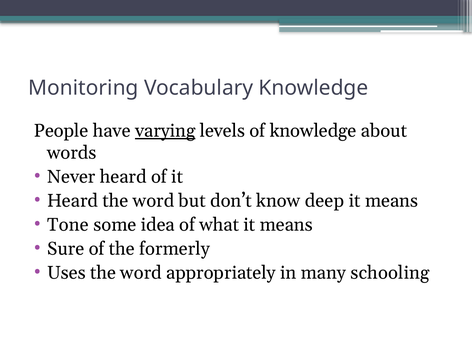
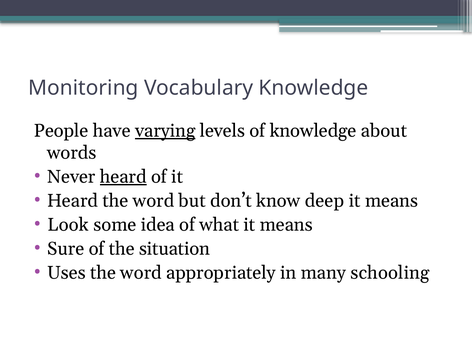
heard at (123, 177) underline: none -> present
Tone: Tone -> Look
formerly: formerly -> situation
